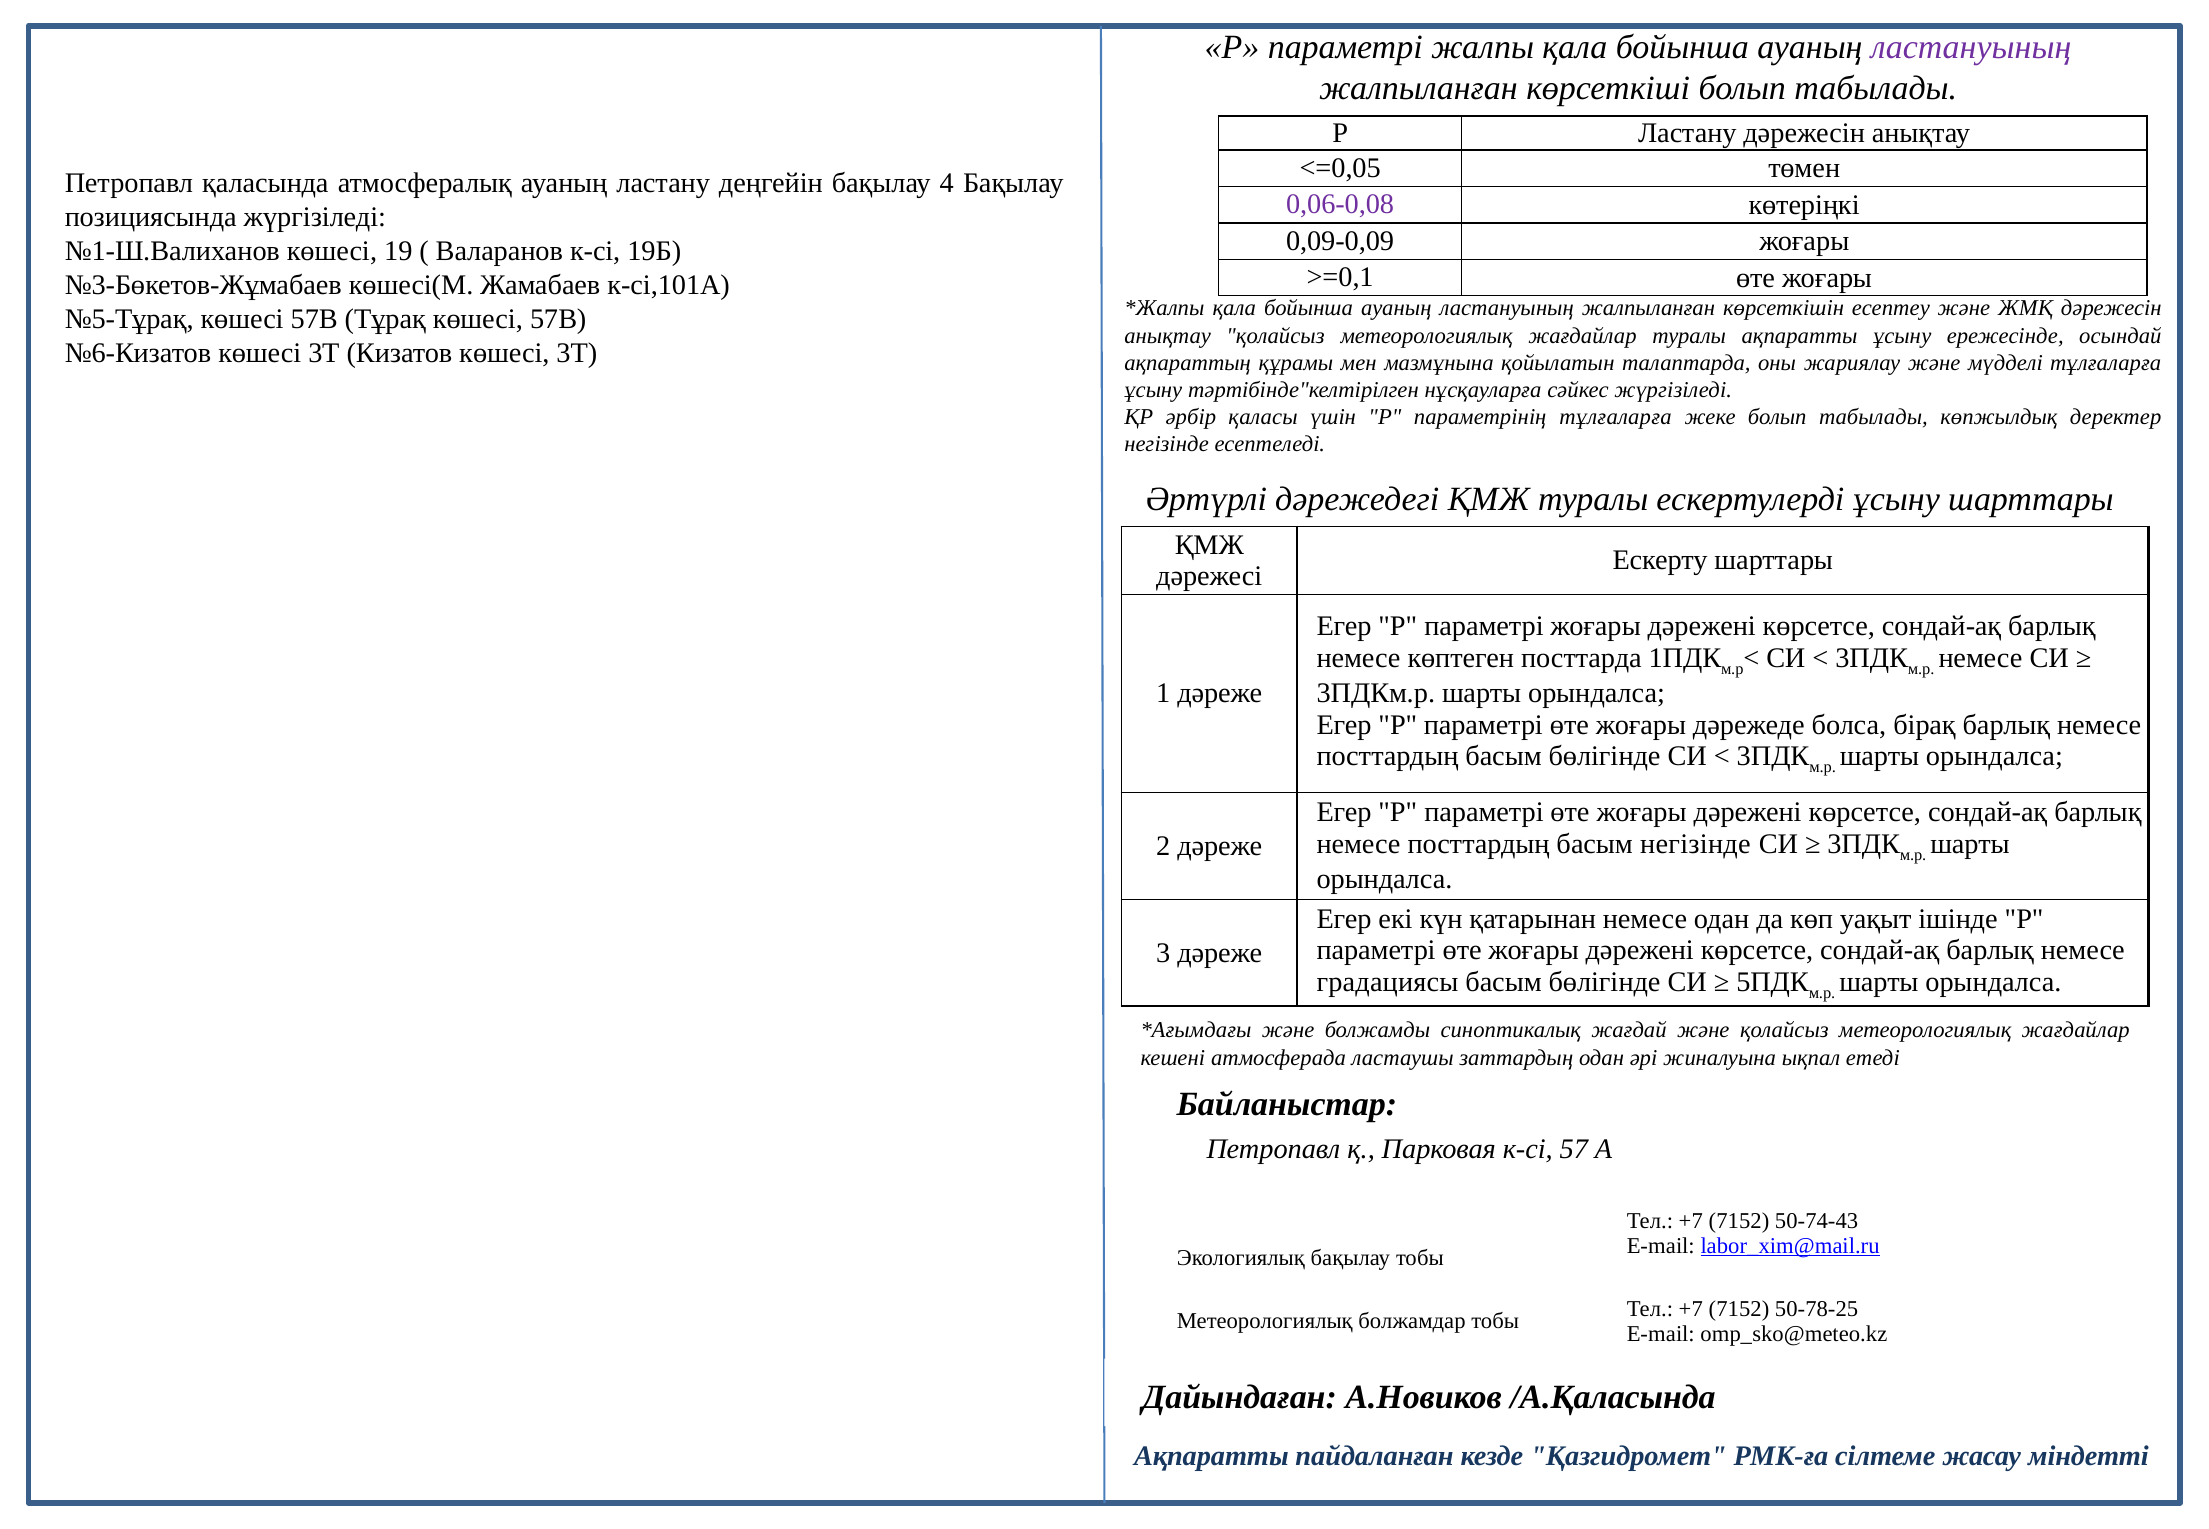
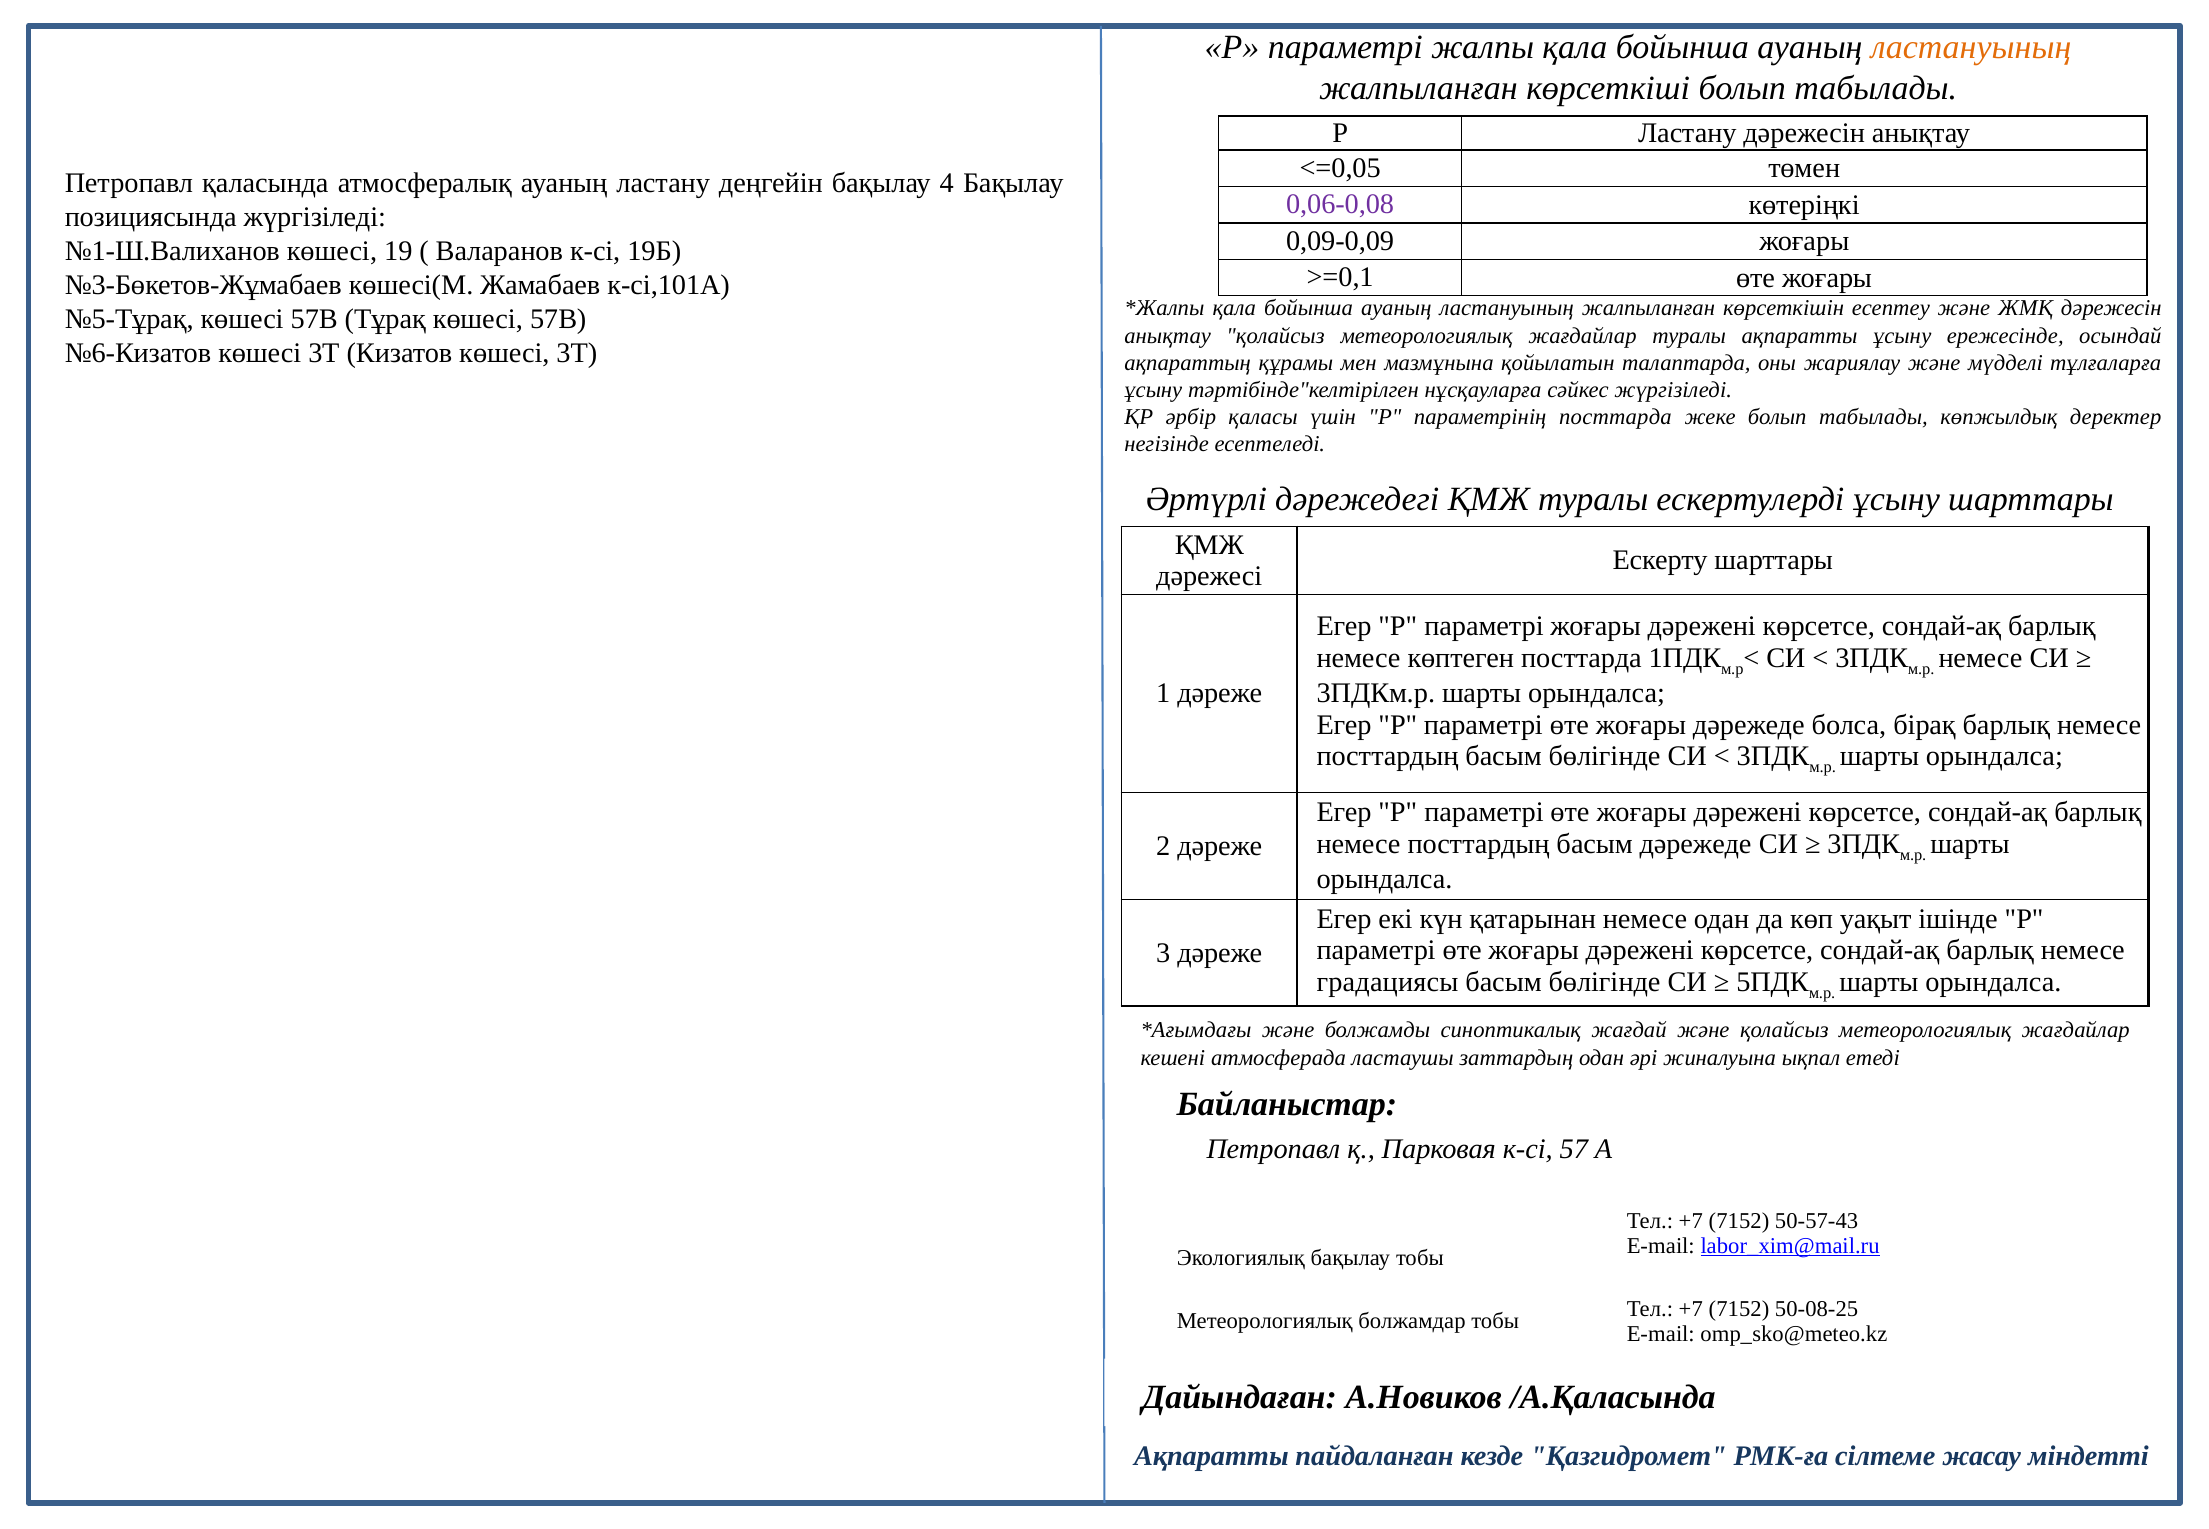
ластануының at (1971, 48) colour: purple -> orange
параметрінің тұлғаларға: тұлғаларға -> посттарда
басым негізінде: негізінде -> дәрежеде
50-74-43: 50-74-43 -> 50-57-43
50-78-25: 50-78-25 -> 50-08-25
